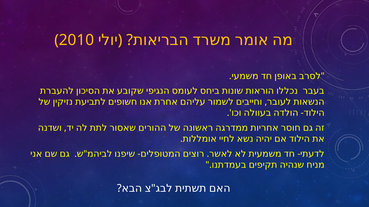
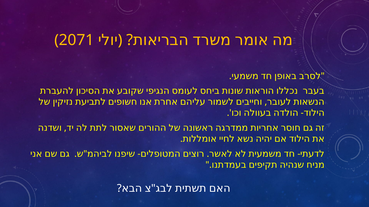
2010: 2010 -> 2071
